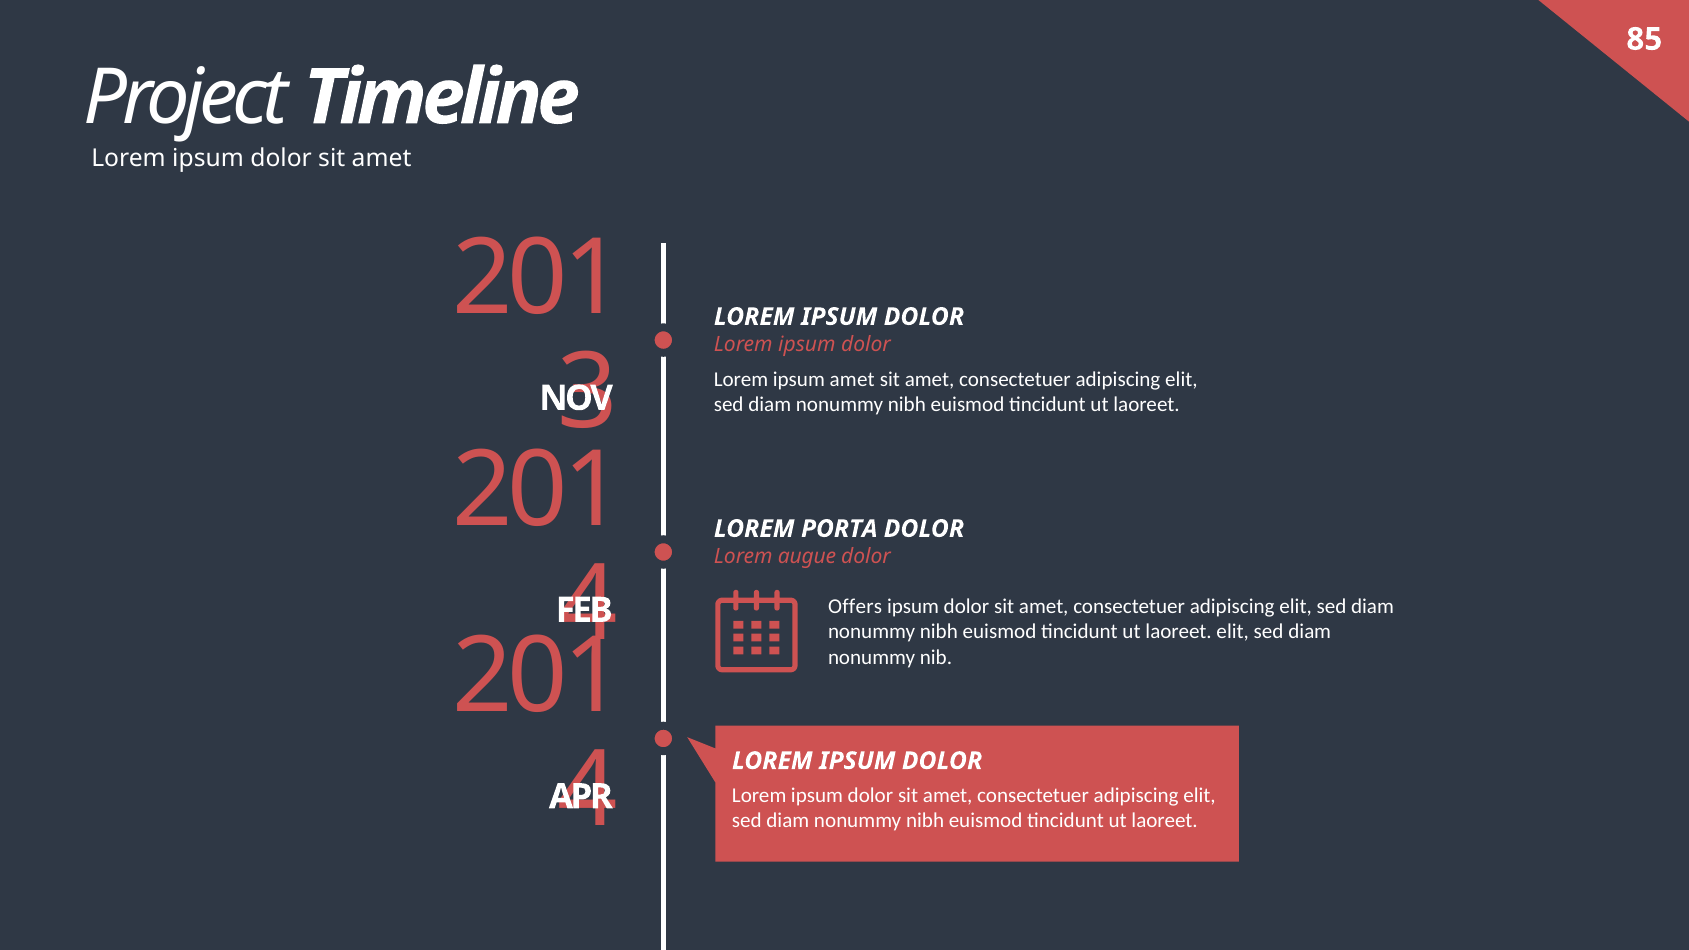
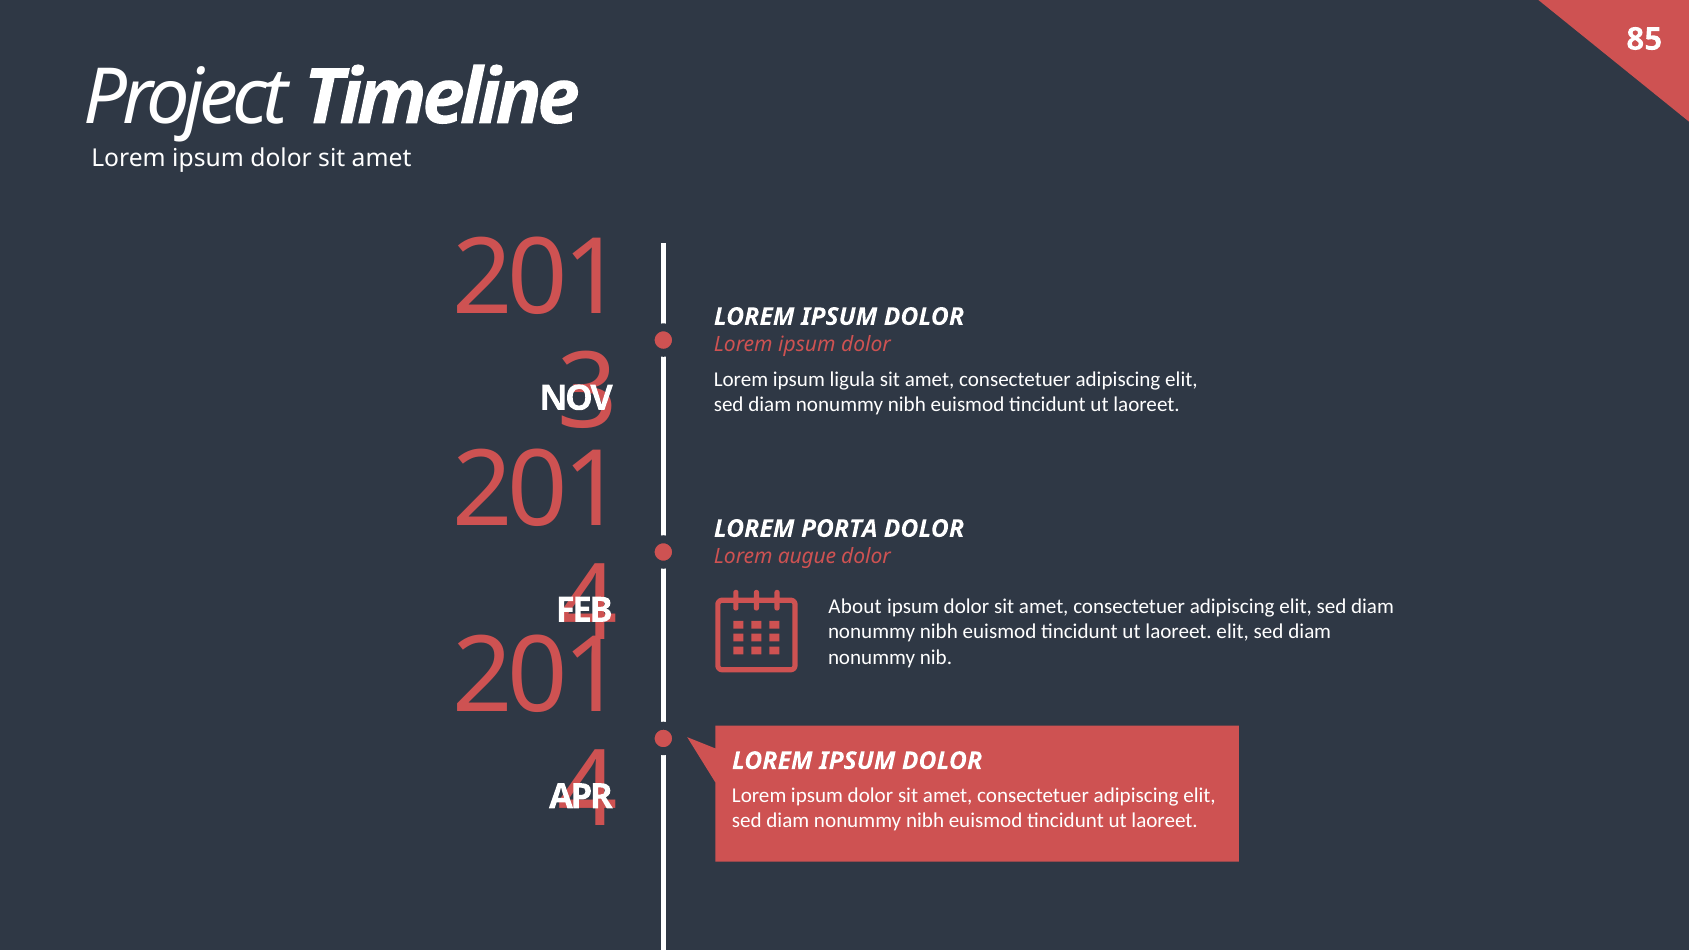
ipsum amet: amet -> ligula
Offers: Offers -> About
